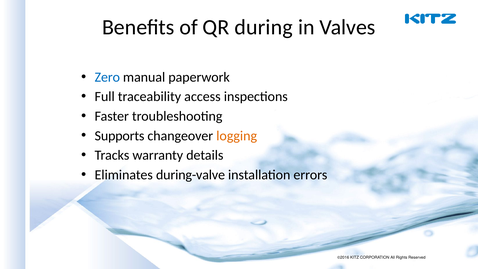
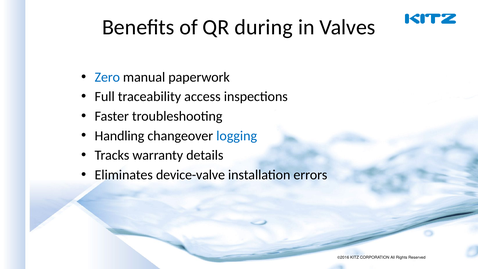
Supports: Supports -> Handling
logging colour: orange -> blue
during-valve: during-valve -> device-valve
